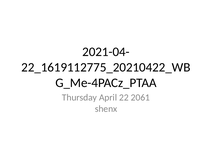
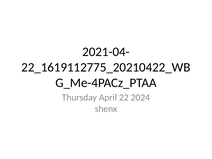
2061: 2061 -> 2024
